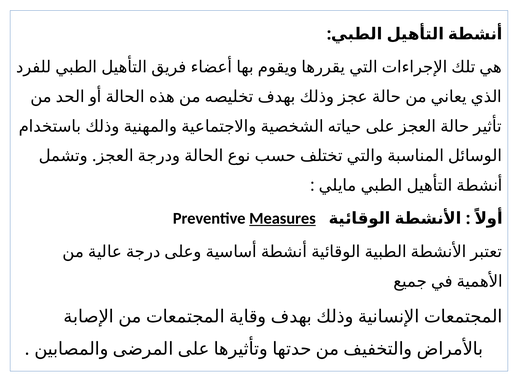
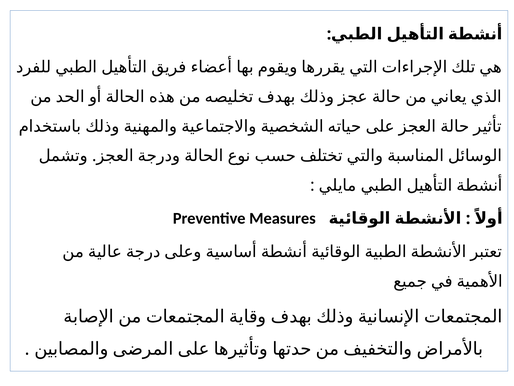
Measures underline: present -> none
